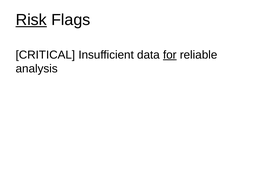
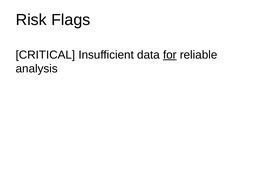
Risk underline: present -> none
